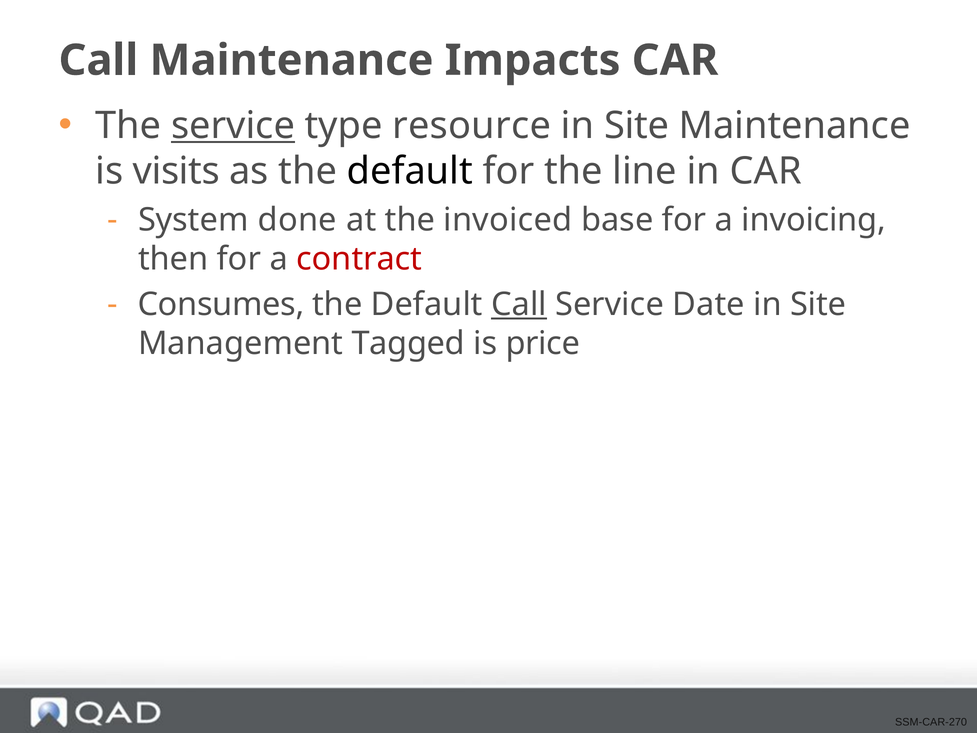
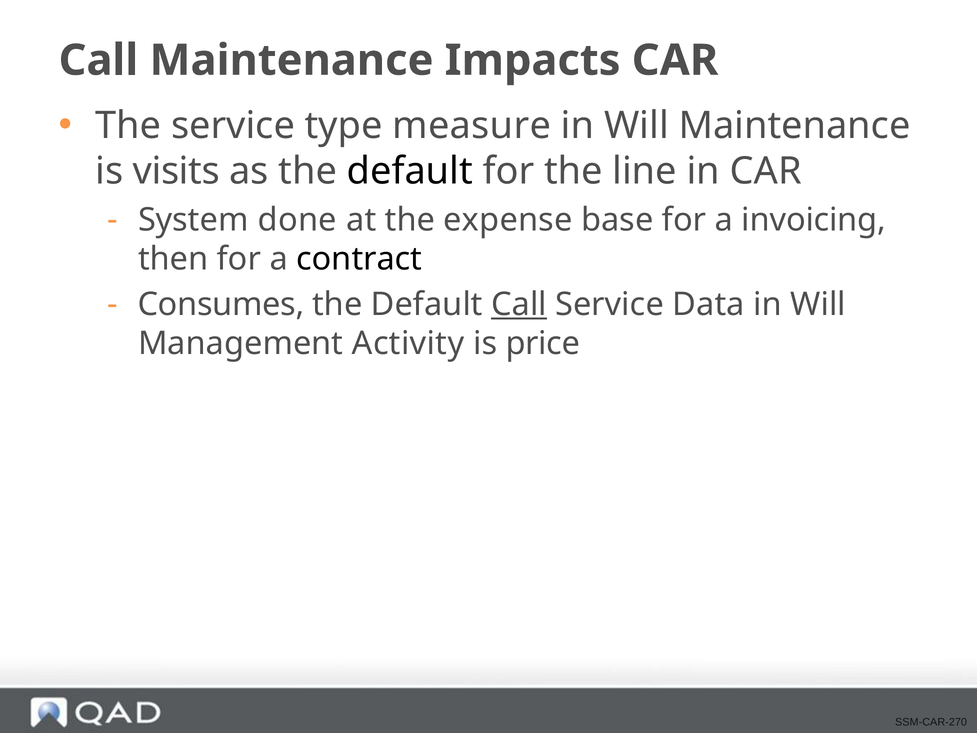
service at (233, 126) underline: present -> none
resource: resource -> measure
Site at (637, 126): Site -> Will
invoiced: invoiced -> expense
contract colour: red -> black
Date: Date -> Data
Site at (818, 304): Site -> Will
Tagged: Tagged -> Activity
